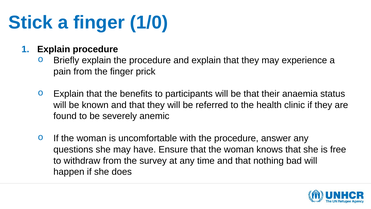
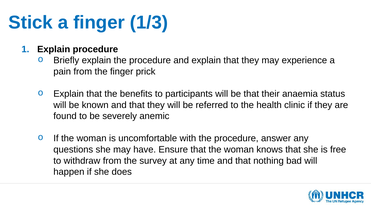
1/0: 1/0 -> 1/3
